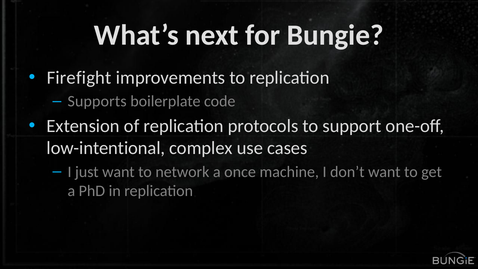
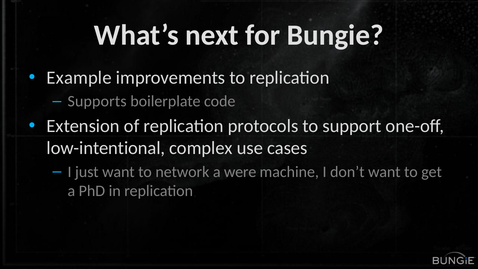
Firefight: Firefight -> Example
once: once -> were
